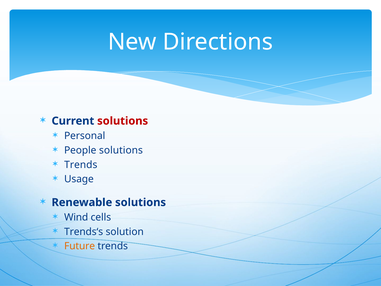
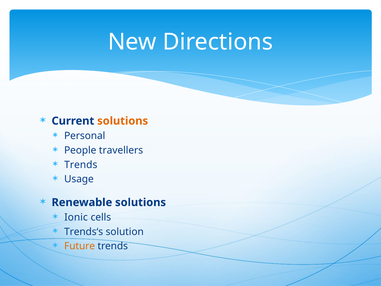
solutions at (123, 121) colour: red -> orange
People solutions: solutions -> travellers
Wind: Wind -> Ionic
